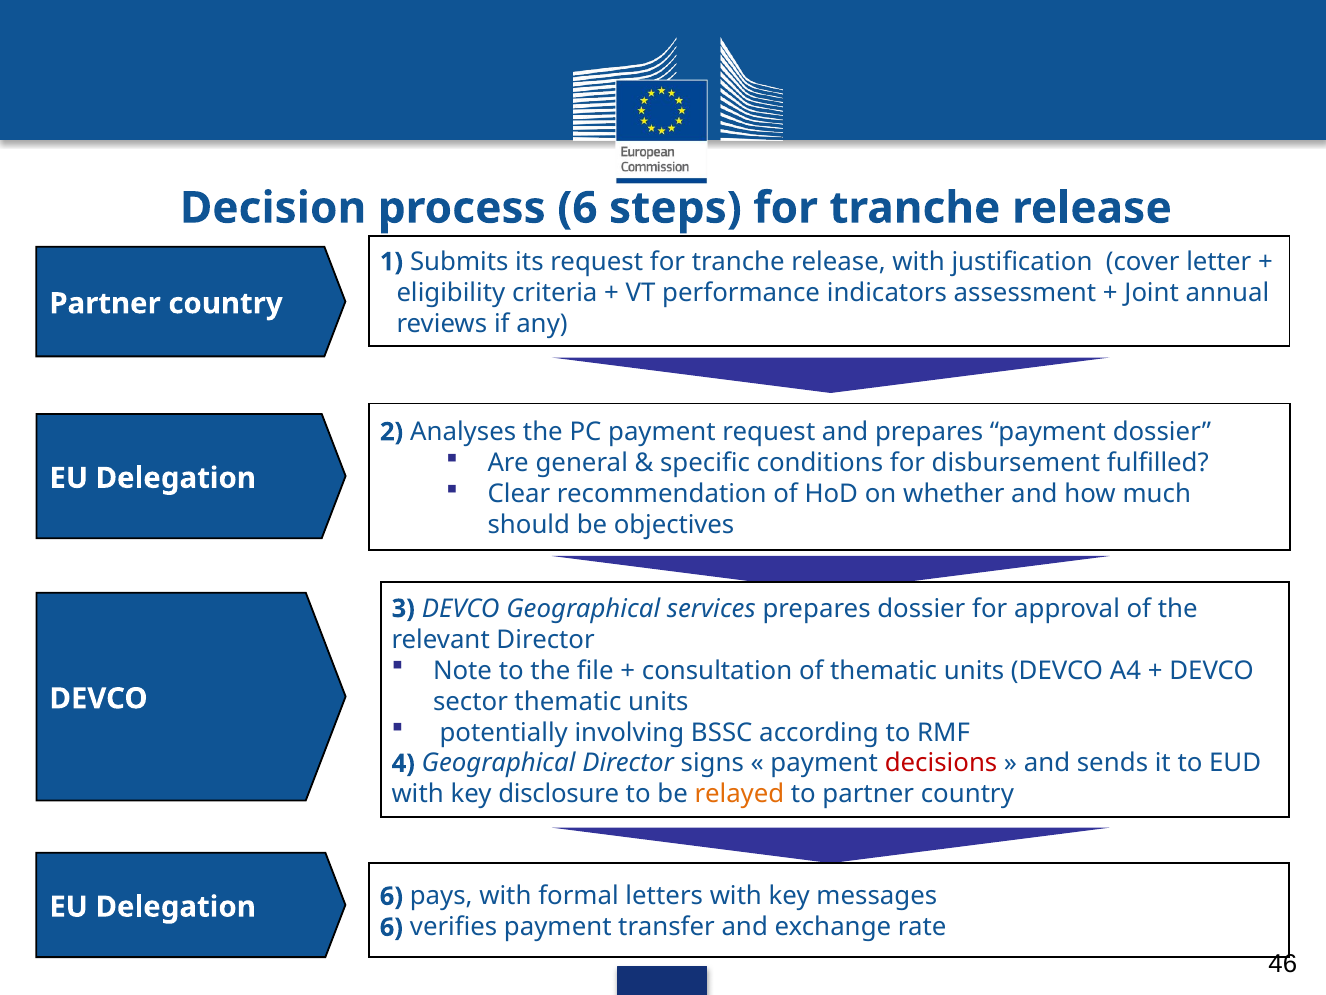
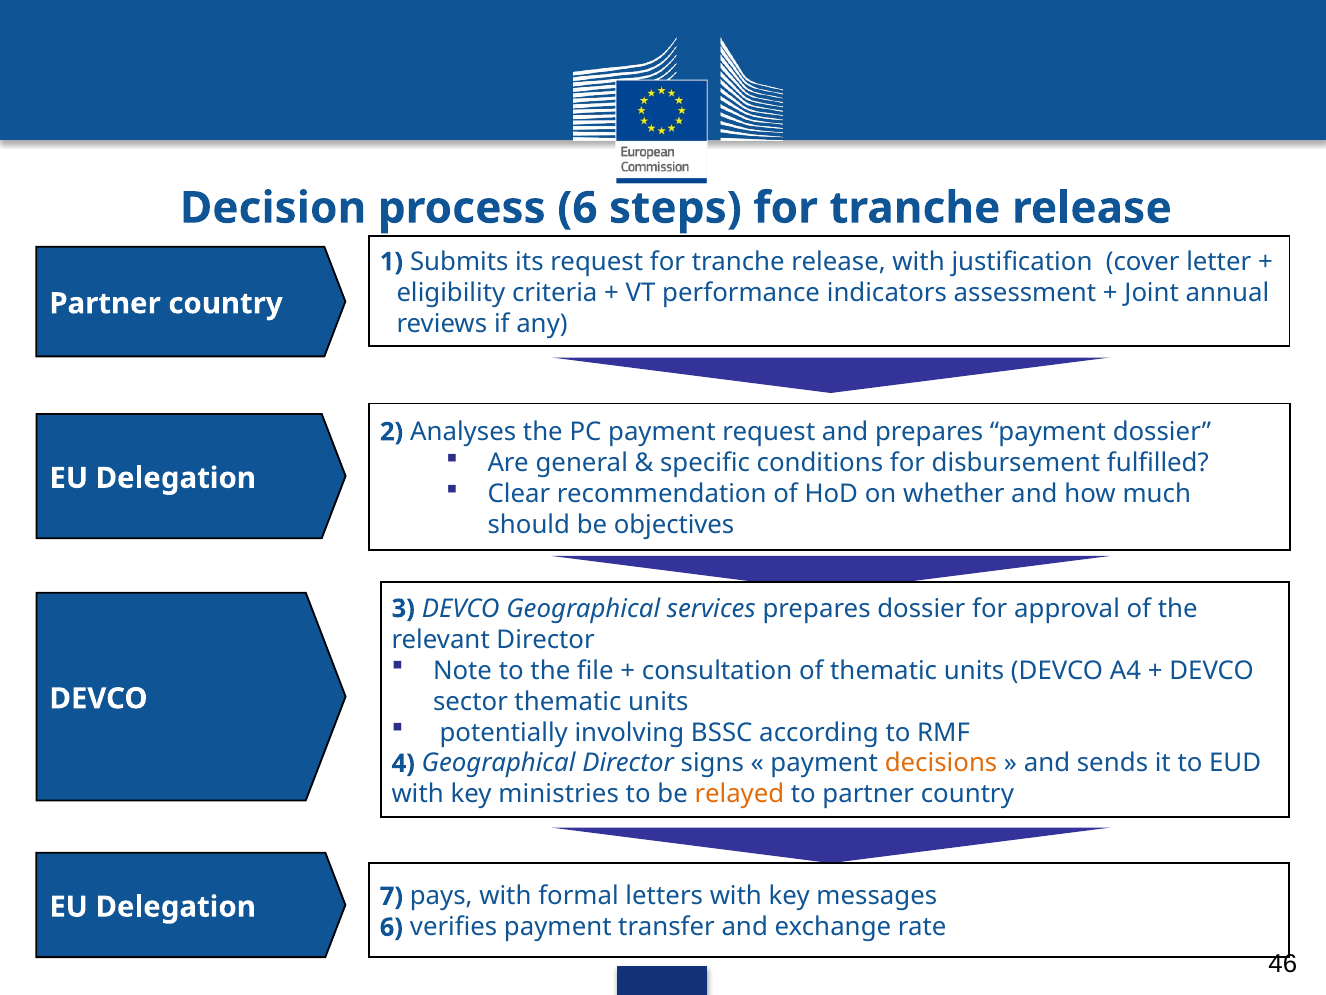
decisions colour: red -> orange
disclosure: disclosure -> ministries
Delegation 6: 6 -> 7
